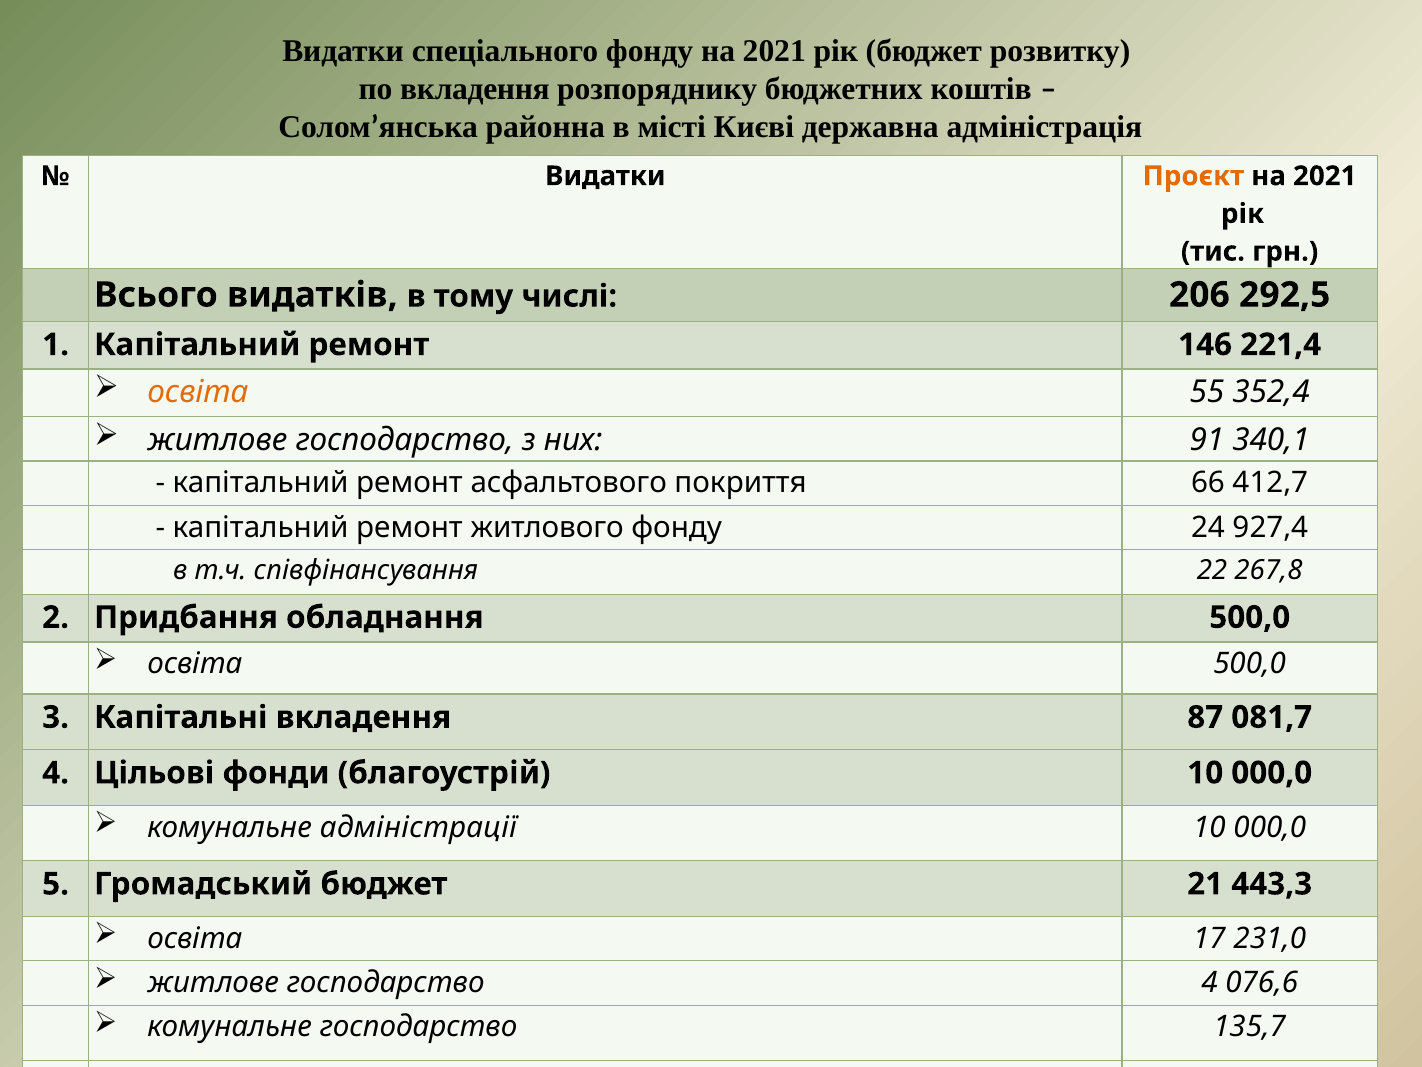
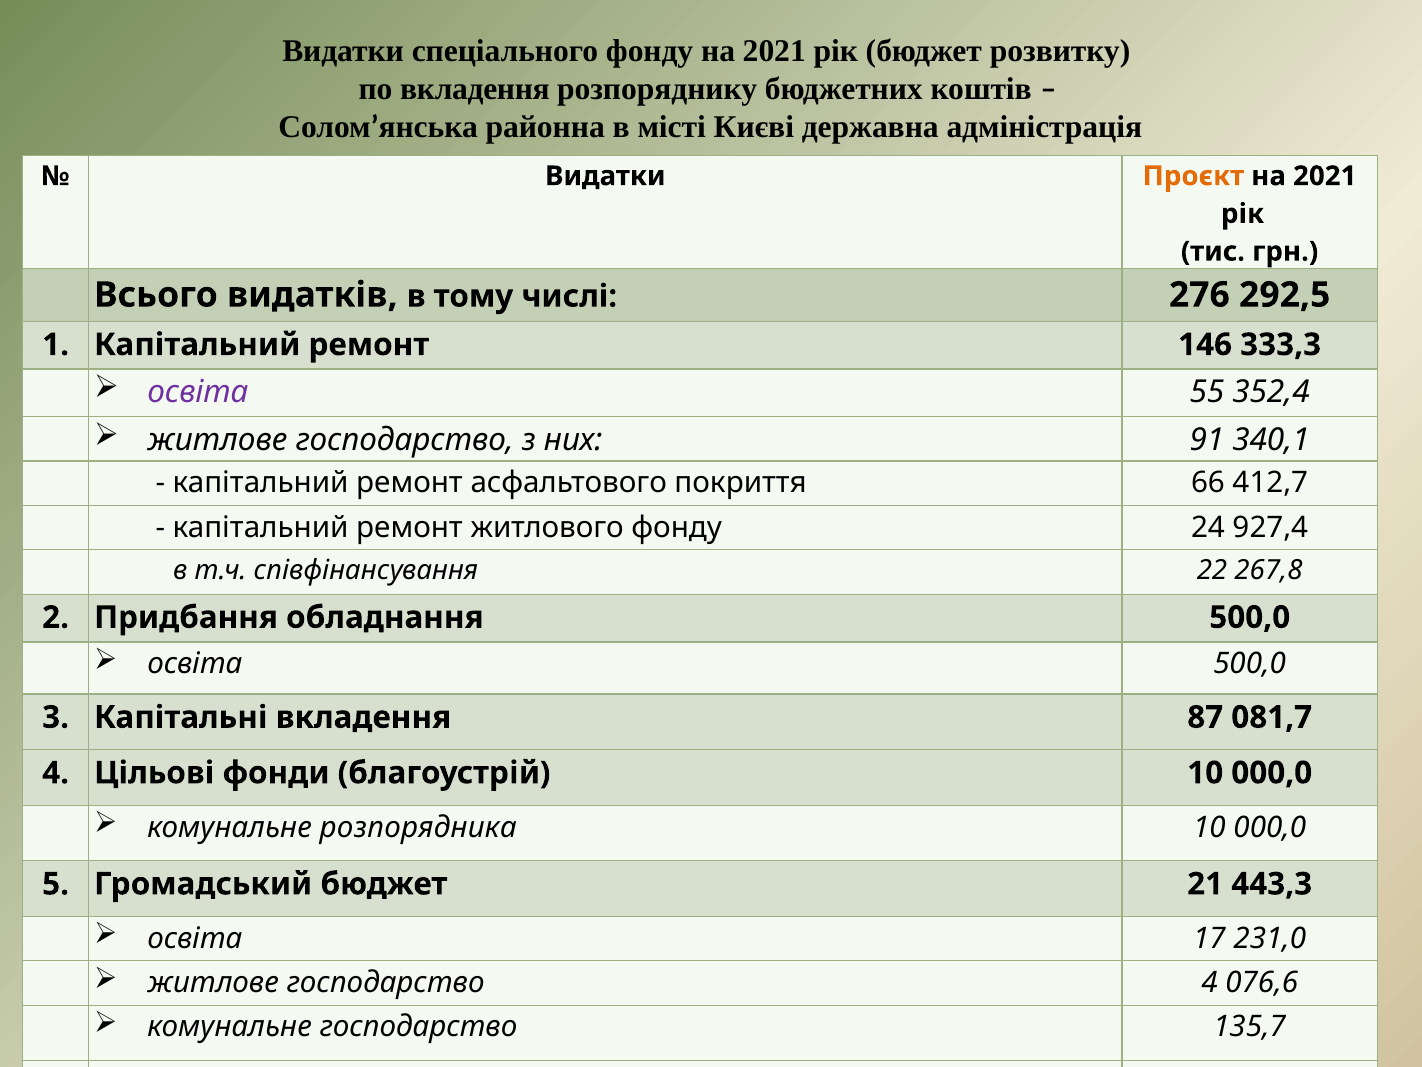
206: 206 -> 276
221,4: 221,4 -> 333,3
освіта at (198, 392) colour: orange -> purple
адміністрації: адміністрації -> розпорядника
